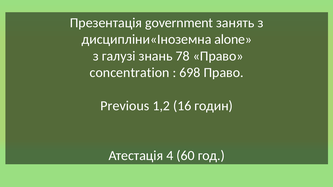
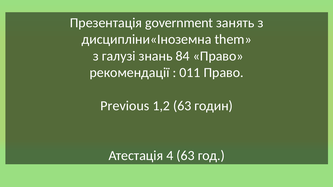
alone: alone -> them
78: 78 -> 84
concentration: concentration -> рекомендації
698: 698 -> 011
1,2 16: 16 -> 63
4 60: 60 -> 63
